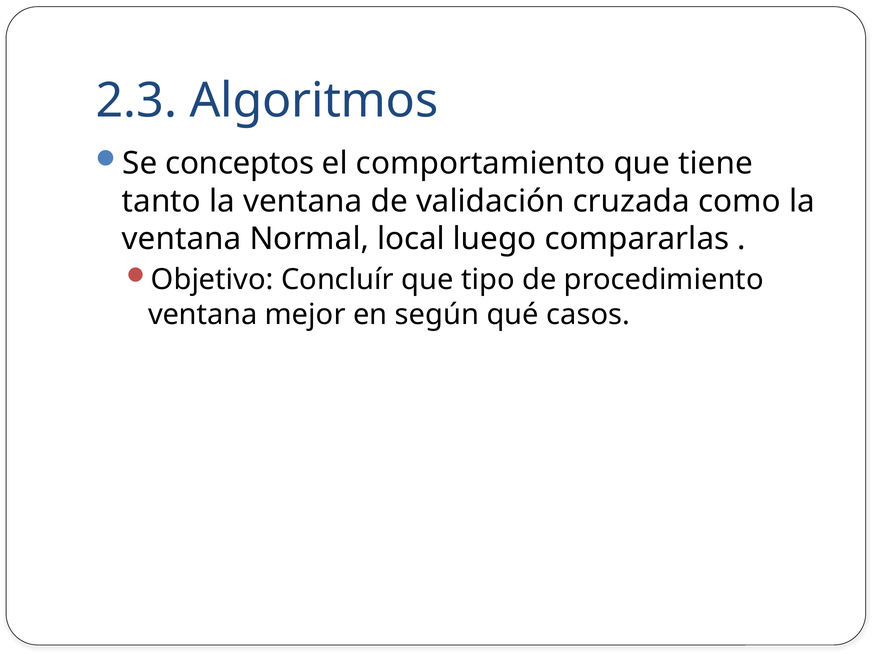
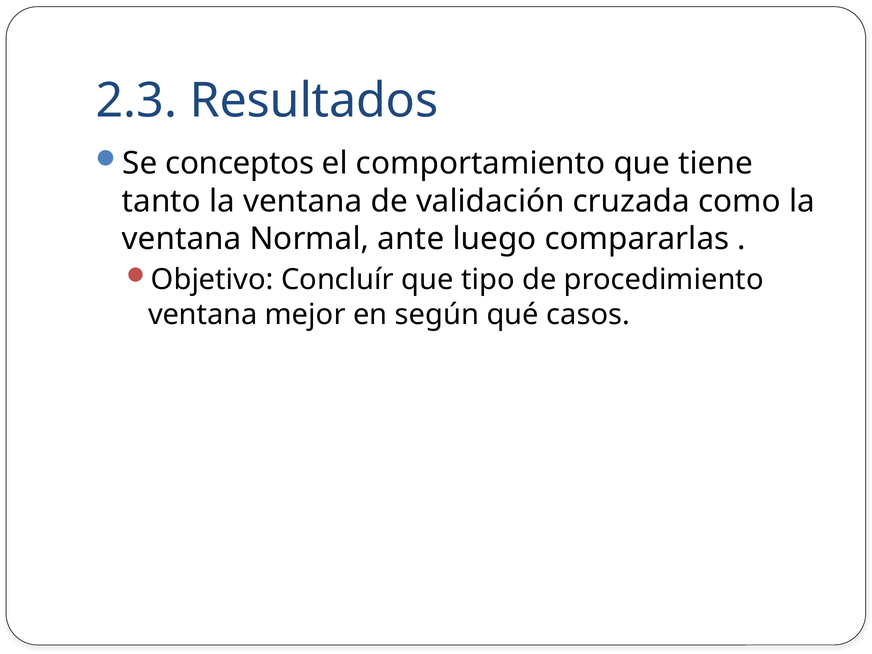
Algoritmos: Algoritmos -> Resultados
local: local -> ante
